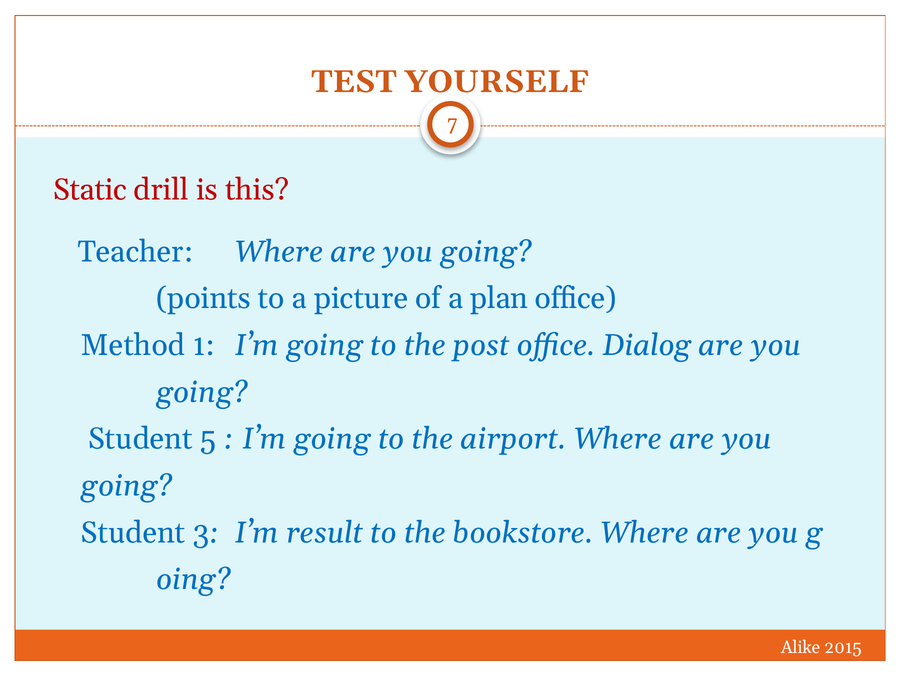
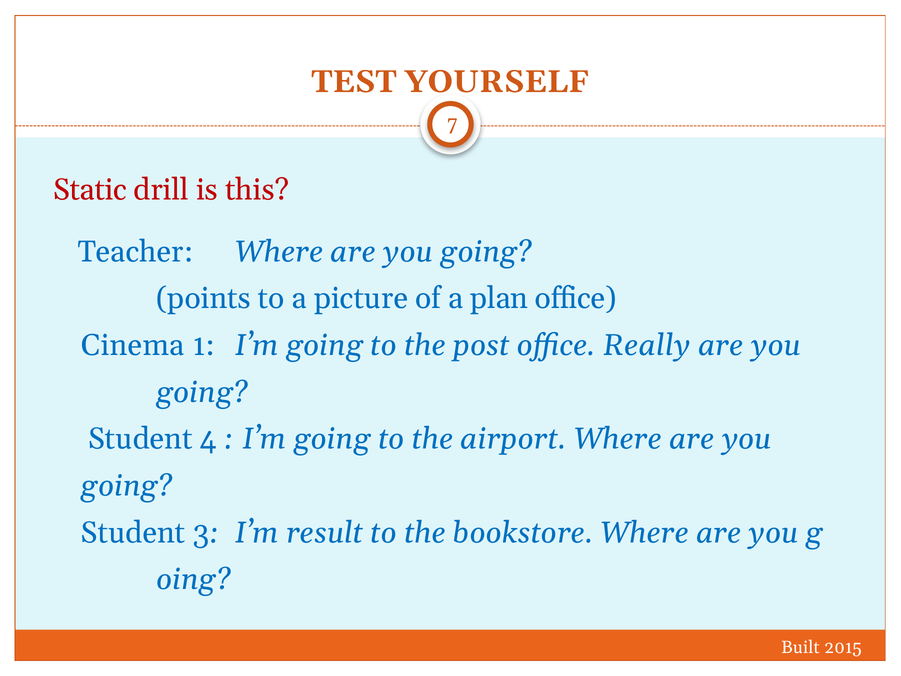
Method: Method -> Cinema
Dialog: Dialog -> Really
5: 5 -> 4
Alike: Alike -> Built
